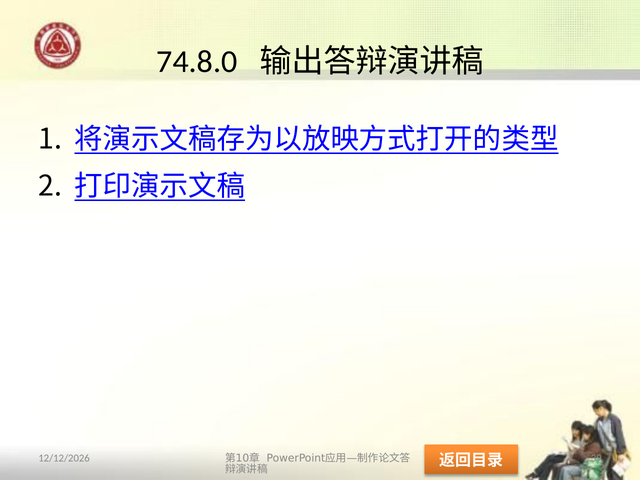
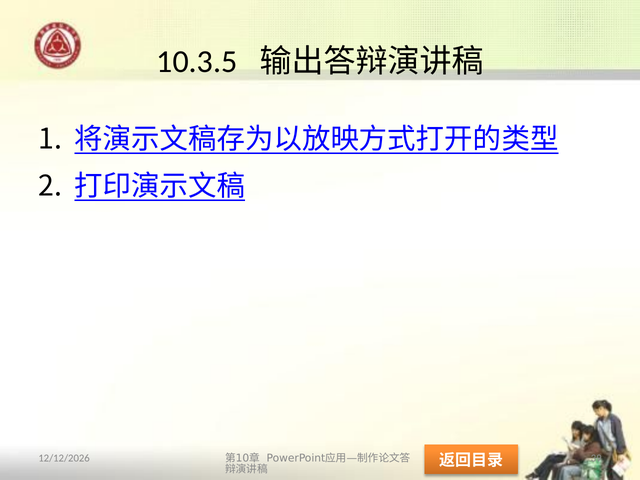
74.8.0: 74.8.0 -> 10.3.5
